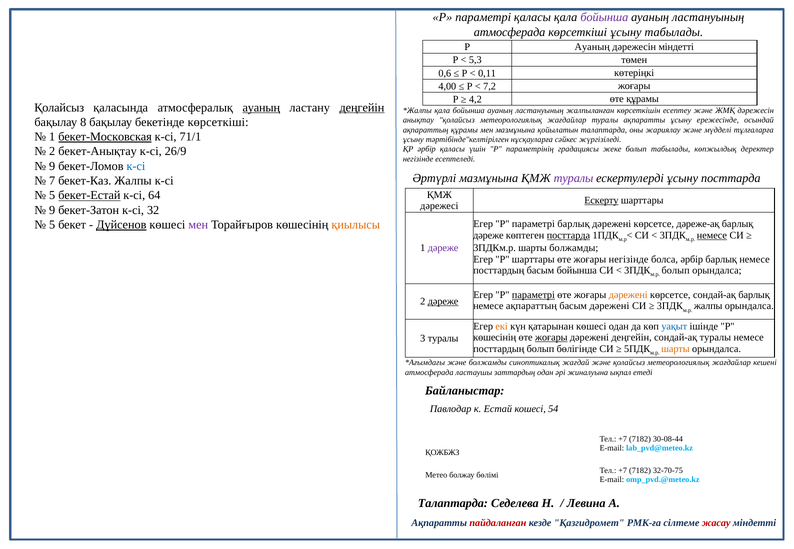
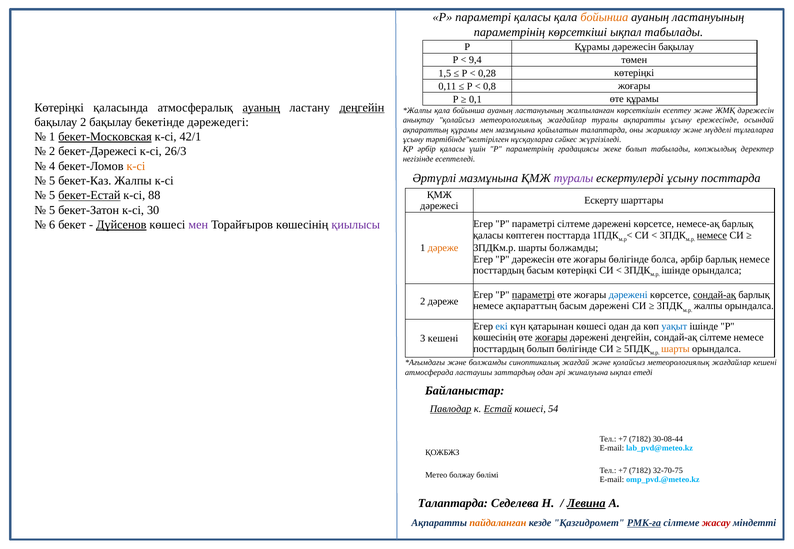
бойынша at (604, 17) colour: purple -> orange
атмосферада at (510, 32): атмосферада -> параметрінің
көрсеткіші ұсыну: ұсыну -> ықпал
Р Ауаның: Ауаның -> Құрамы
дәрежесін міндетті: міндетті -> бақылау
5,3: 5,3 -> 9,4
0,6: 0,6 -> 1,5
0,11: 0,11 -> 0,28
4,00: 4,00 -> 0,11
7,2: 7,2 -> 0,8
4,2: 4,2 -> 0,1
Қолайсыз at (59, 108): Қолайсыз -> Көтеріңкі
бақылау 8: 8 -> 2
бекетінде көрсеткіші: көрсеткіші -> дәрежедегі
71/1: 71/1 -> 42/1
бекет-Анықтау: бекет-Анықтау -> бекет-Дәрежесі
26/9: 26/9 -> 26/3
9 at (52, 166): 9 -> 4
к-сі at (136, 166) colour: blue -> orange
7 at (52, 181): 7 -> 5
64: 64 -> 88
Ескерту underline: present -> none
9 at (52, 210): 9 -> 5
32: 32 -> 30
5 at (52, 225): 5 -> 6
қиылысы colour: orange -> purple
параметрі барлық: барлық -> сілтеме
дәреже-ақ: дәреже-ақ -> немесе-ақ
дәреже at (488, 235): дәреже -> қаласы
посттарда at (568, 235) underline: present -> none
дәреже at (443, 248) colour: purple -> orange
P шарттары: шарттары -> дәрежесін
жоғары негізінде: негізінде -> бөлігінде
басым бойынша: бойынша -> көтеріңкі
болып at (676, 271): болып -> ішінде
дәрежені at (628, 295) colour: orange -> blue
сондай-ақ at (714, 295) underline: none -> present
дәреже at (443, 302) underline: present -> none
екі colour: orange -> blue
сондай-ақ туралы: туралы -> сілтеме
3 туралы: туралы -> кешені
Павлодар underline: none -> present
Естай underline: none -> present
Левина underline: none -> present
пайдаланған colour: red -> orange
РМК-ға underline: none -> present
